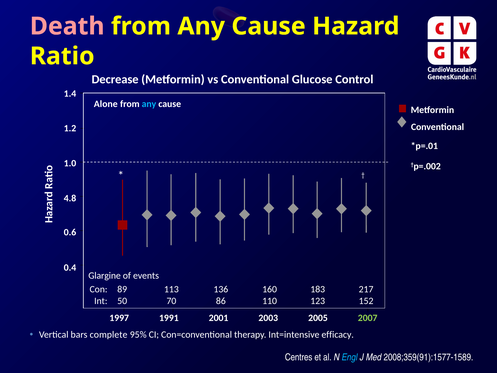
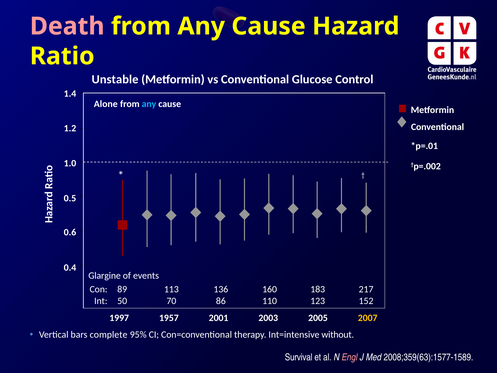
Decrease: Decrease -> Unstable
4.8: 4.8 -> 0.5
1991: 1991 -> 1957
2007 colour: light green -> yellow
efficacy: efficacy -> without
Centres: Centres -> Survival
Engl colour: light blue -> pink
2008;359(91):1577-1589: 2008;359(91):1577-1589 -> 2008;359(63):1577-1589
